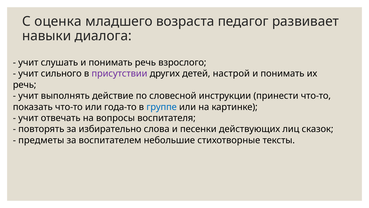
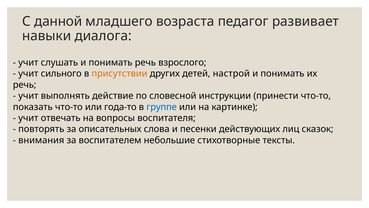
оценка: оценка -> данной
присутствии colour: purple -> orange
избирательно: избирательно -> описательных
предметы: предметы -> внимания
